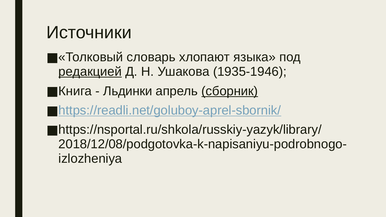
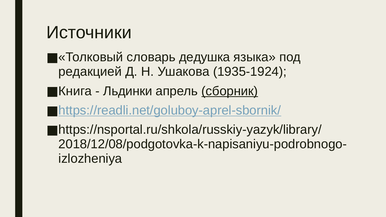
хлопают: хлопают -> дедушка
редакцией underline: present -> none
1935-1946: 1935-1946 -> 1935-1924
